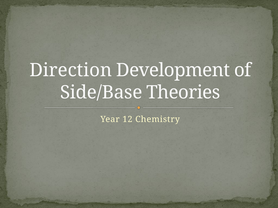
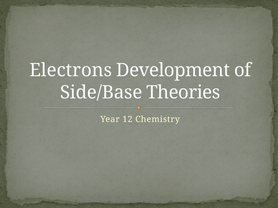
Direction: Direction -> Electrons
